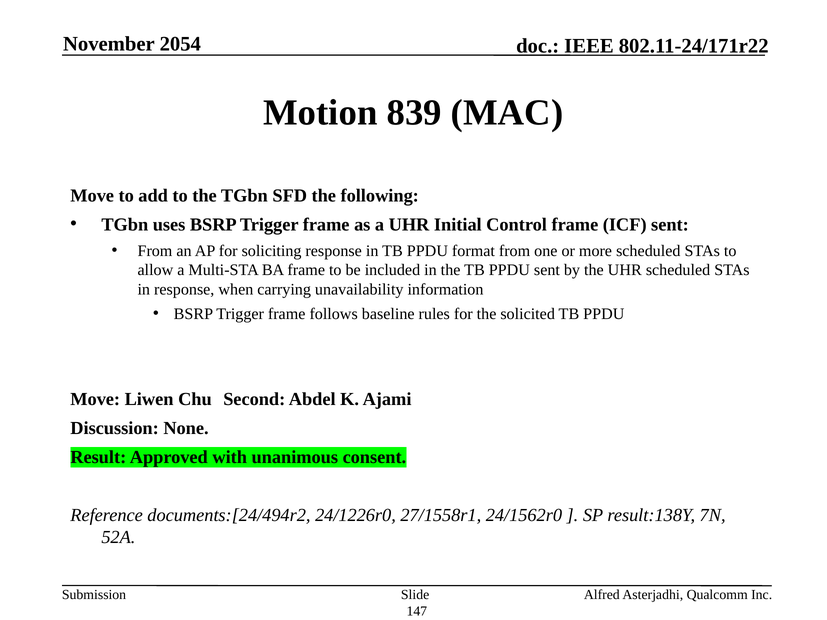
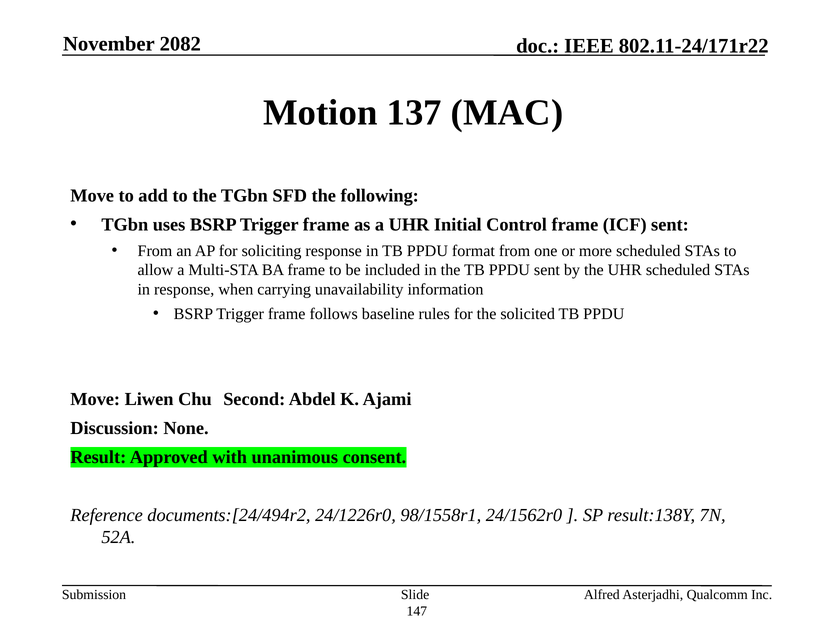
2054: 2054 -> 2082
839: 839 -> 137
27/1558r1: 27/1558r1 -> 98/1558r1
